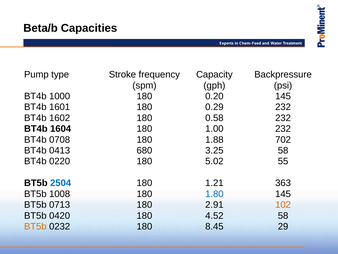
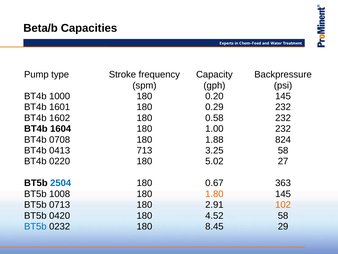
702: 702 -> 824
680: 680 -> 713
55: 55 -> 27
1.21: 1.21 -> 0.67
1.80 colour: blue -> orange
BT5b at (35, 226) colour: orange -> blue
